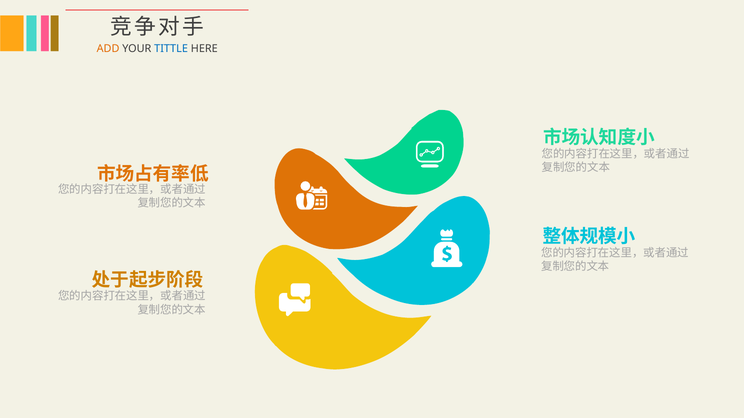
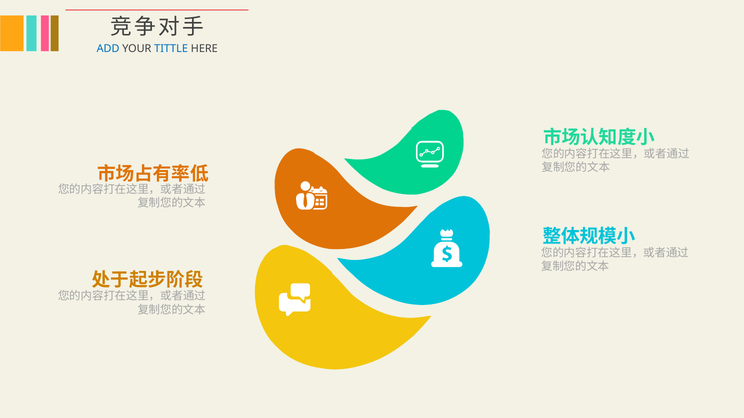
ADD colour: orange -> blue
